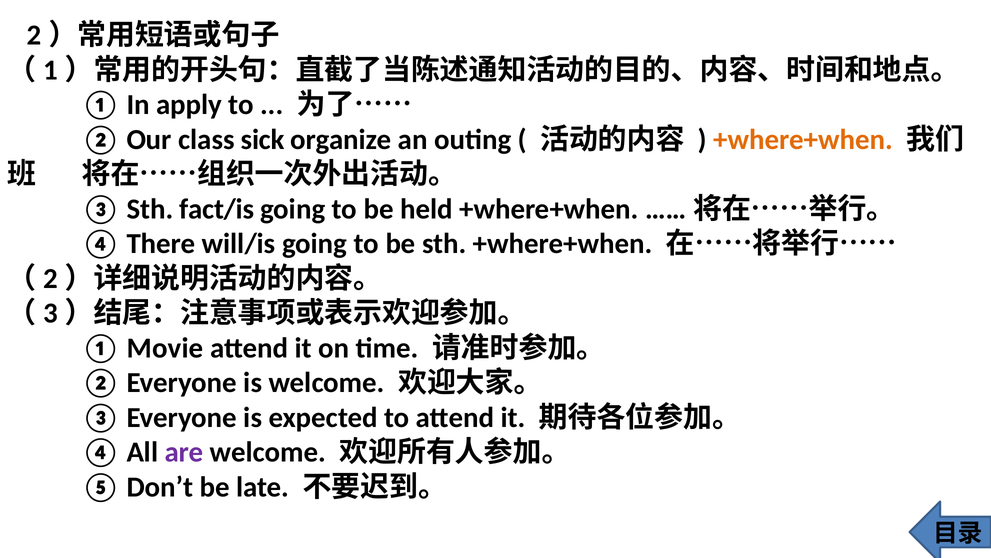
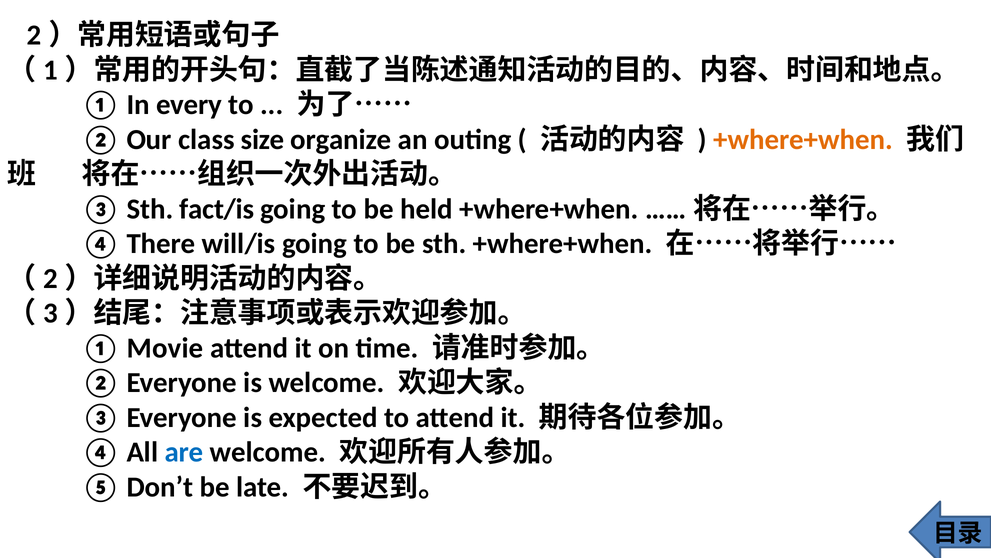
apply: apply -> every
sick: sick -> size
are colour: purple -> blue
